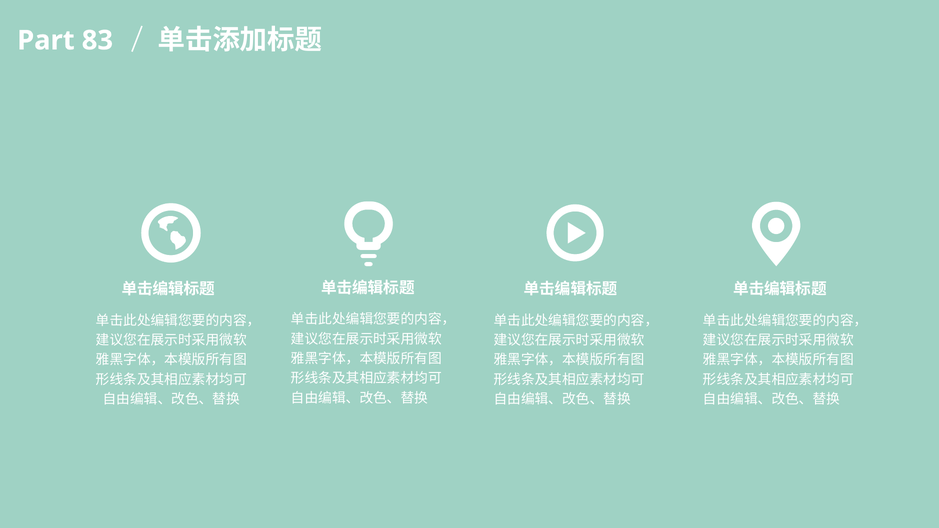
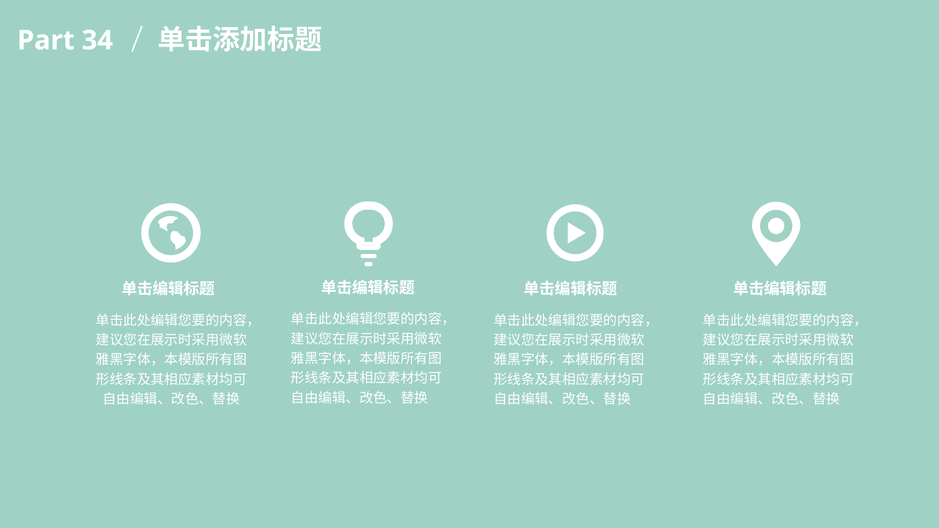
83: 83 -> 34
